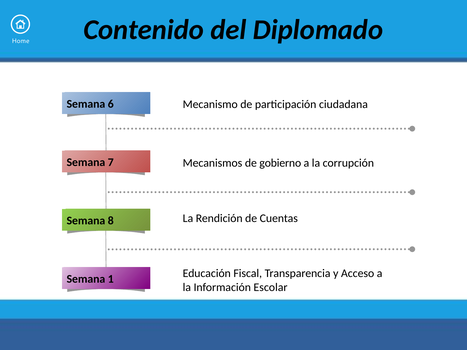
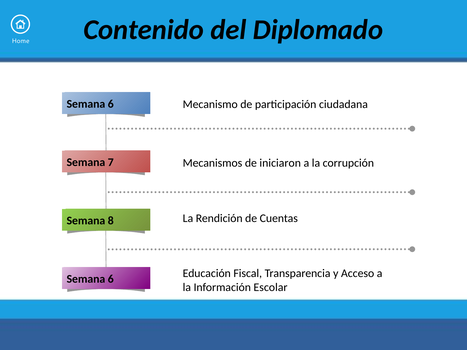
gobierno: gobierno -> iniciaron
1 at (111, 279): 1 -> 6
